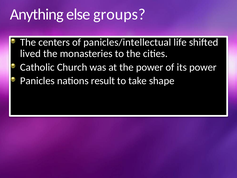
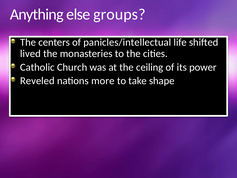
the power: power -> ceiling
Panicles: Panicles -> Reveled
result: result -> more
